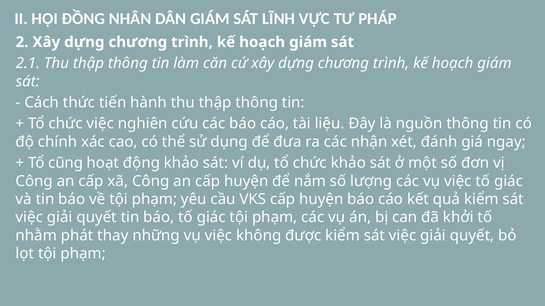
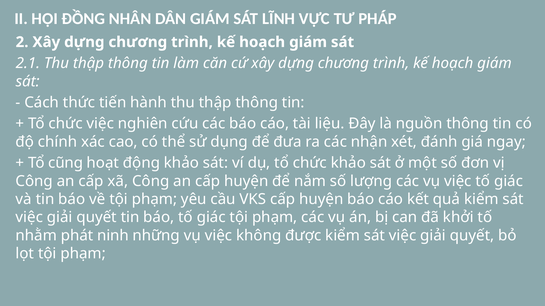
thay: thay -> ninh
